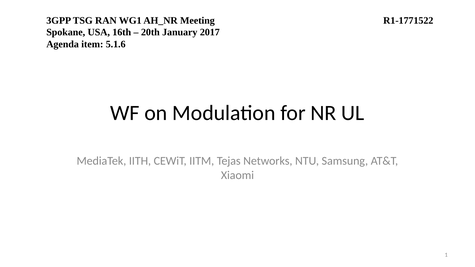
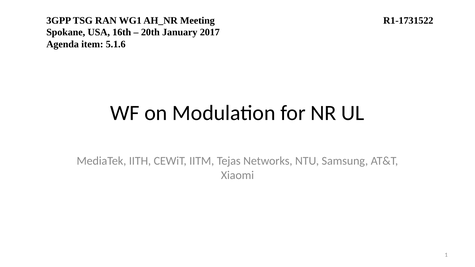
R1-1771522: R1-1771522 -> R1-1731522
